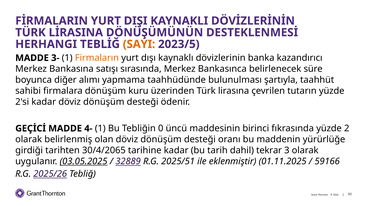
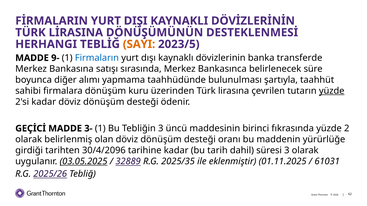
3-: 3- -> 9-
Firmaların colour: orange -> blue
kazandırıcı: kazandırıcı -> transferde
yüzde at (332, 91) underline: none -> present
4-: 4- -> 3-
Tebliğin 0: 0 -> 3
30/4/2065: 30/4/2065 -> 30/4/2096
tekrar: tekrar -> süresi
2025/51: 2025/51 -> 2025/35
59166: 59166 -> 61031
